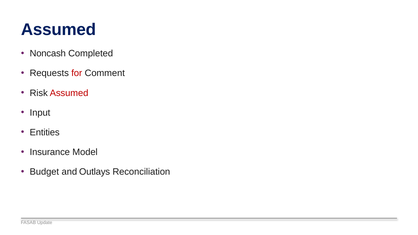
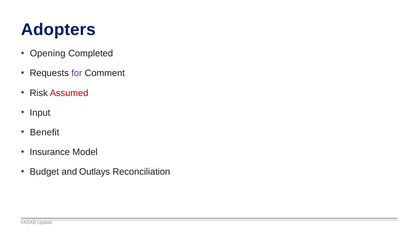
Assumed at (58, 30): Assumed -> Adopters
Noncash: Noncash -> Opening
for colour: red -> purple
Entities: Entities -> Benefit
